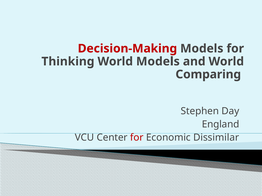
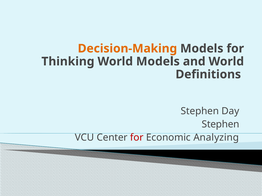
Decision-Making colour: red -> orange
Comparing: Comparing -> Definitions
England at (221, 125): England -> Stephen
Dissimilar: Dissimilar -> Analyzing
